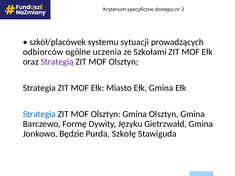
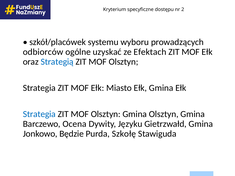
sytuacji: sytuacji -> wyboru
uczenia: uczenia -> uzyskać
Szkołami: Szkołami -> Efektach
Strategią colour: purple -> blue
Formę: Formę -> Ocena
